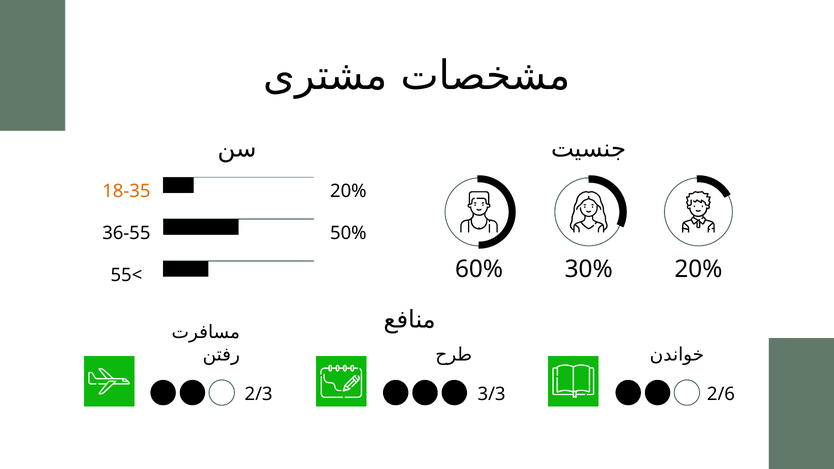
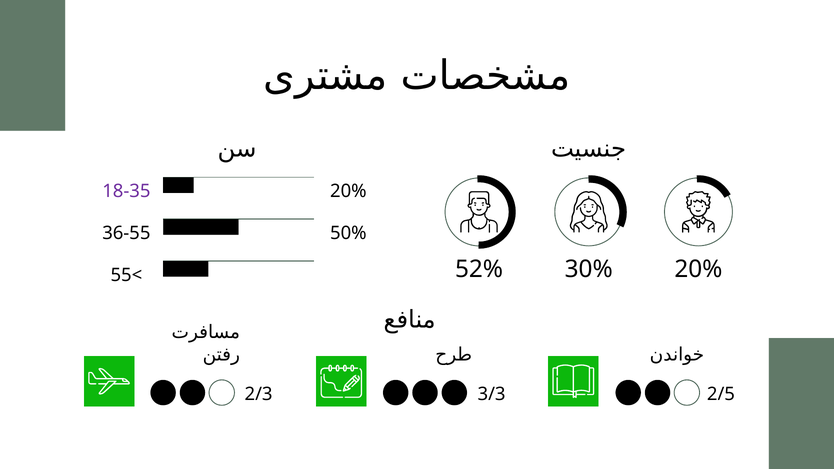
18-35 colour: orange -> purple
60%: 60% -> 52%
2/6: 2/6 -> 2/5
